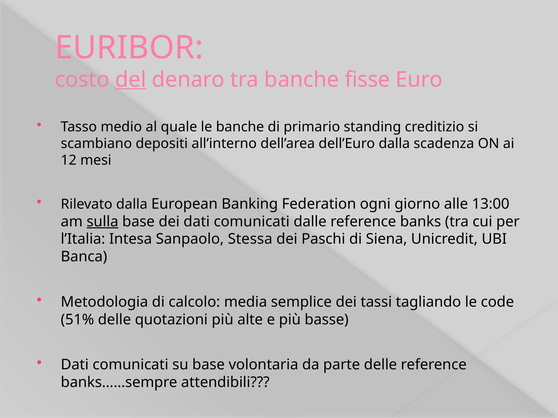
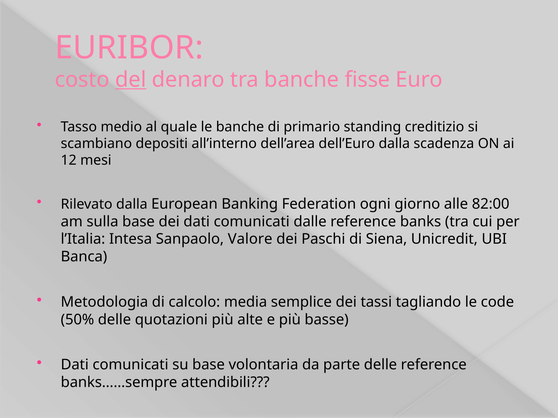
13:00: 13:00 -> 82:00
sulla underline: present -> none
Stessa: Stessa -> Valore
51%: 51% -> 50%
